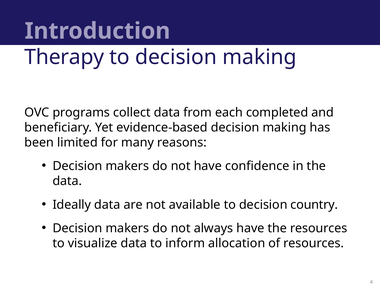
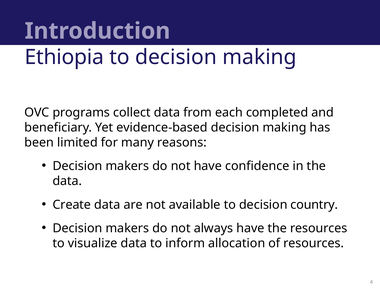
Therapy: Therapy -> Ethiopia
Ideally: Ideally -> Create
